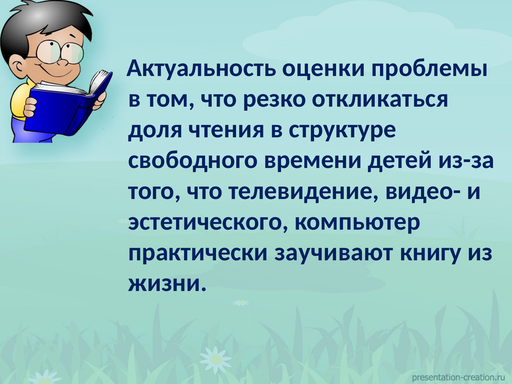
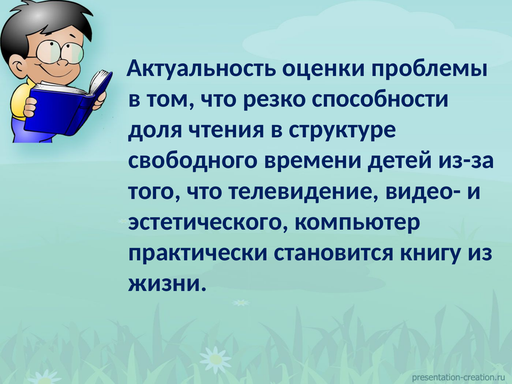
откликаться: откликаться -> способности
заучивают: заучивают -> становится
